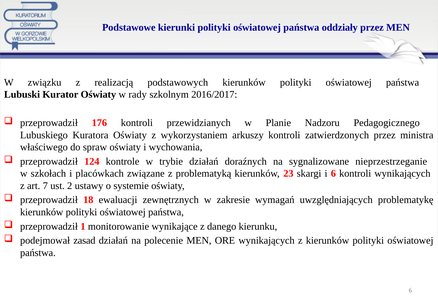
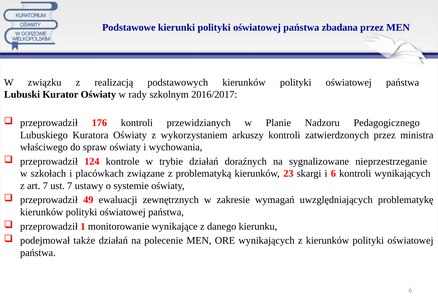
oddziały: oddziały -> zbadana
ust 2: 2 -> 7
18: 18 -> 49
zasad: zasad -> także
